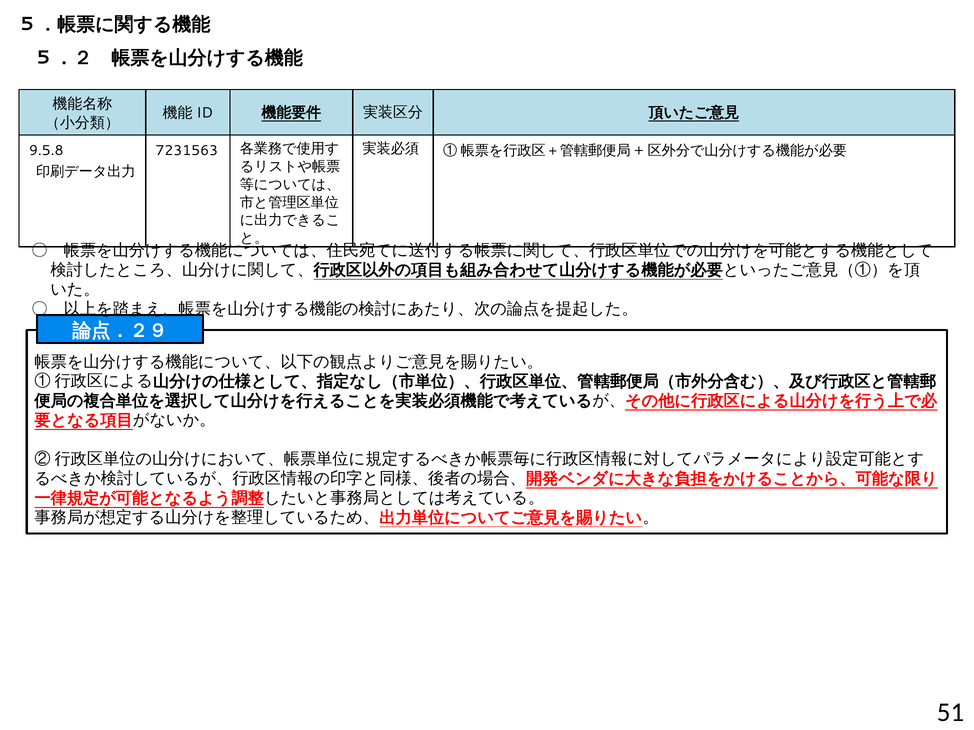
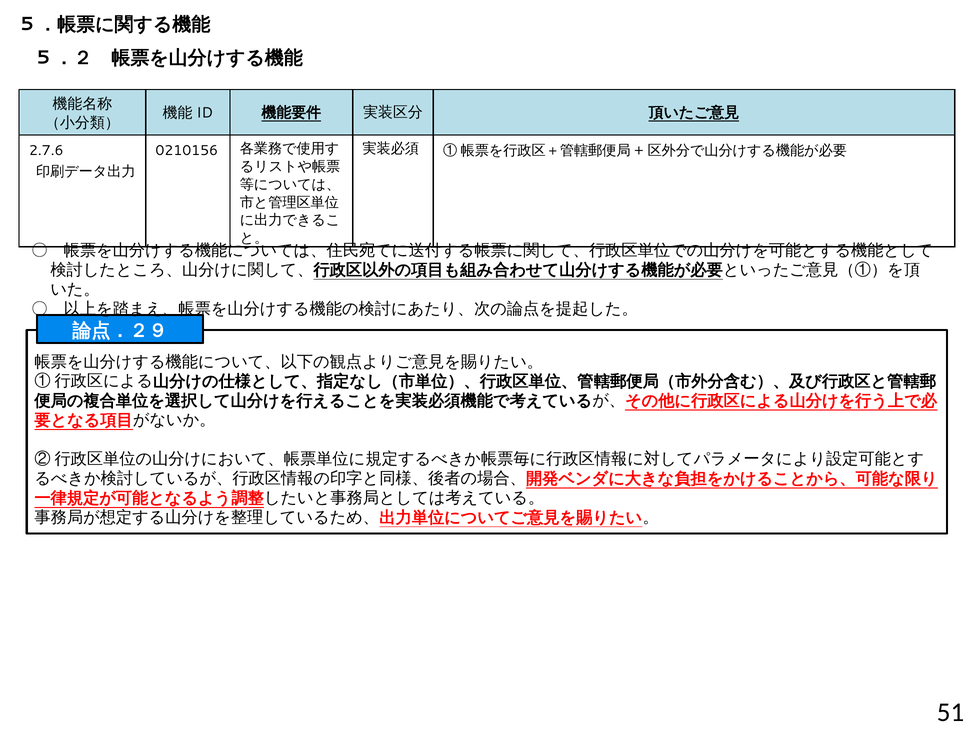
9.5.8: 9.5.8 -> 2.7.6
7231563: 7231563 -> 0210156
